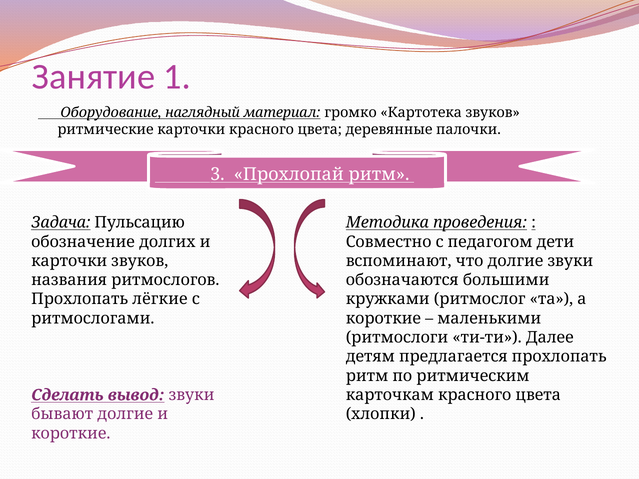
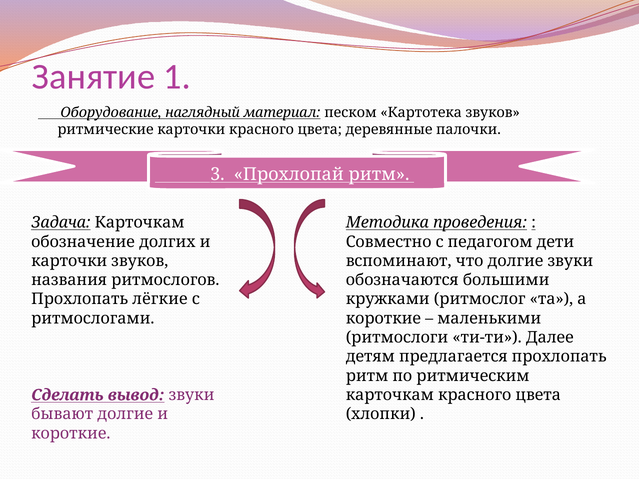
громко: громко -> песком
Задача Пульсацию: Пульсацию -> Карточкам
